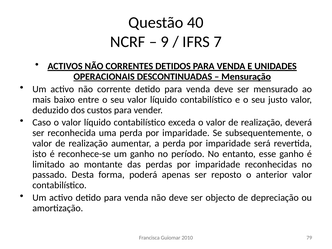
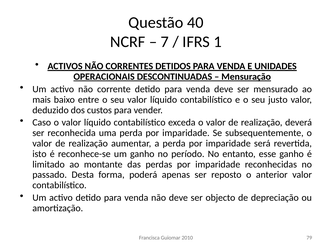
9: 9 -> 7
7: 7 -> 1
